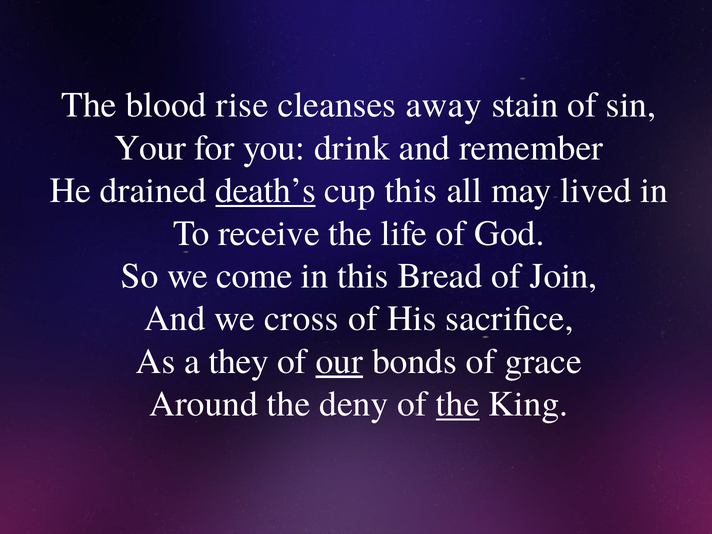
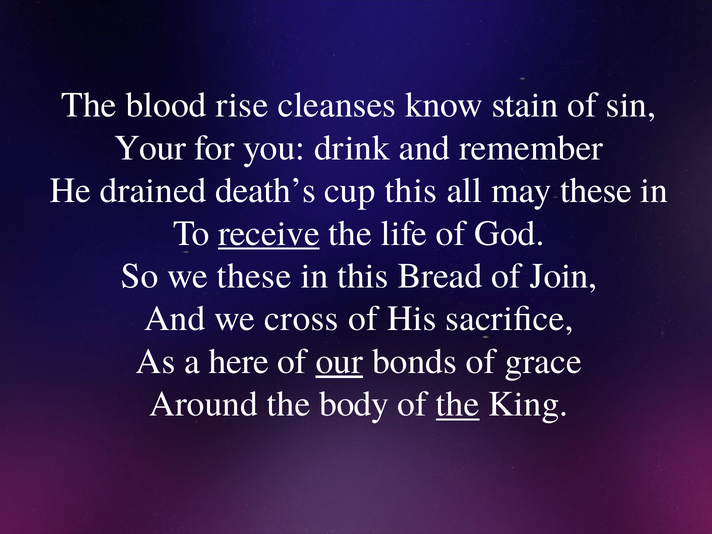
away: away -> know
death’s underline: present -> none
may lived: lived -> these
receive underline: none -> present
we come: come -> these
they: they -> here
deny: deny -> body
